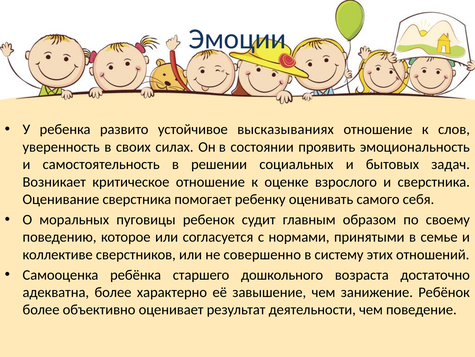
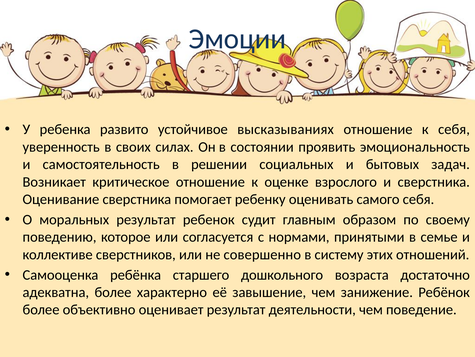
к слов: слов -> себя
моральных пуговицы: пуговицы -> результат
